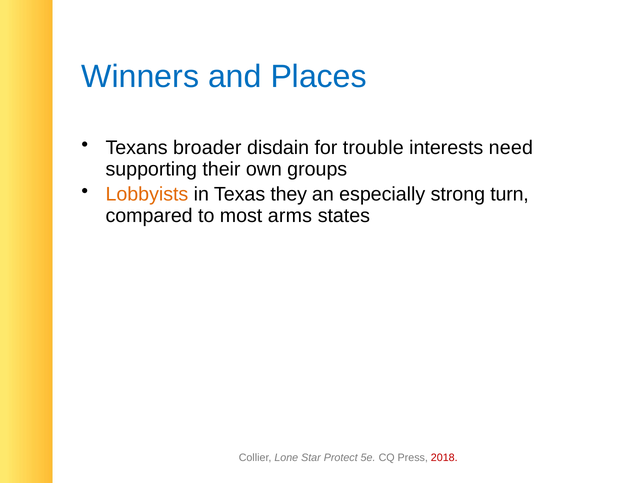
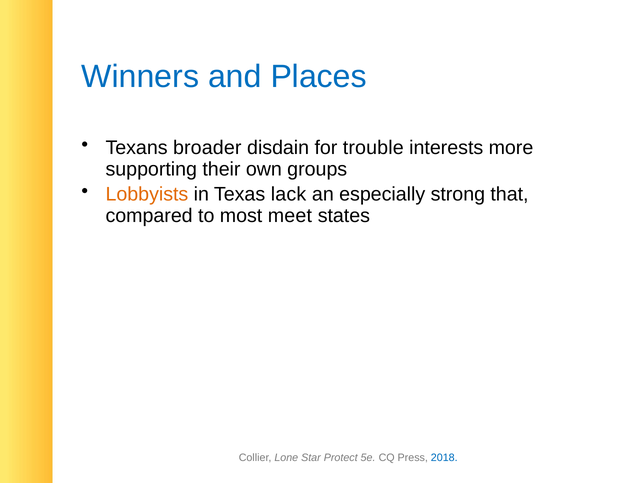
need: need -> more
they: they -> lack
turn: turn -> that
arms: arms -> meet
2018 colour: red -> blue
